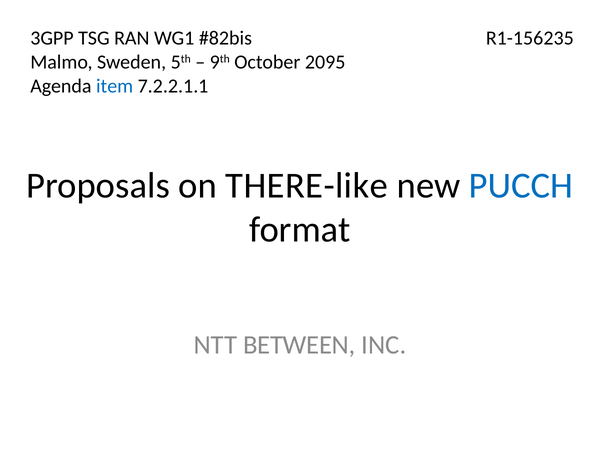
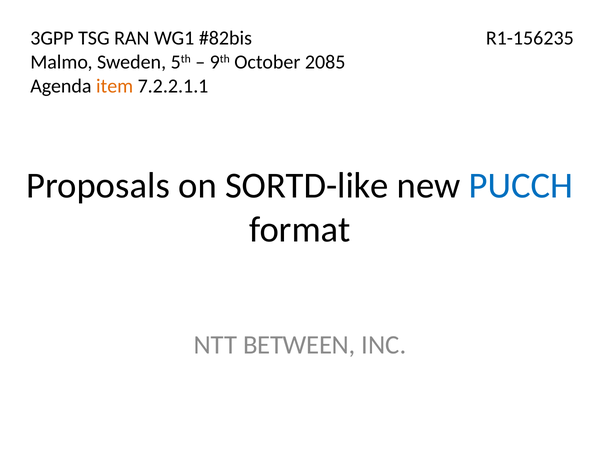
2095: 2095 -> 2085
item colour: blue -> orange
THERE-like: THERE-like -> SORTD-like
